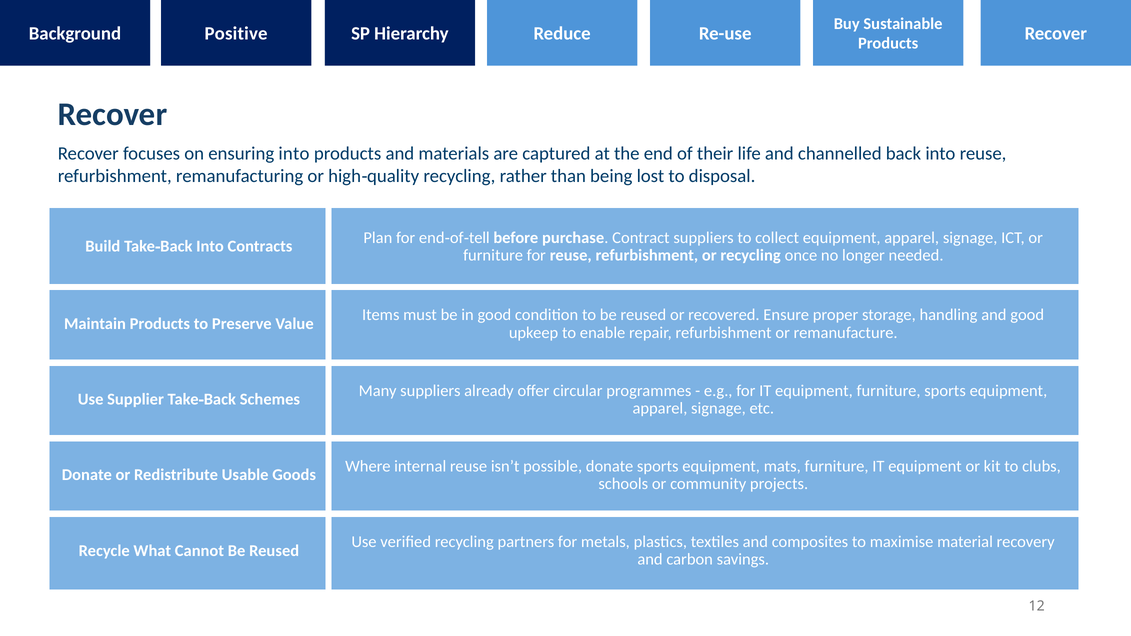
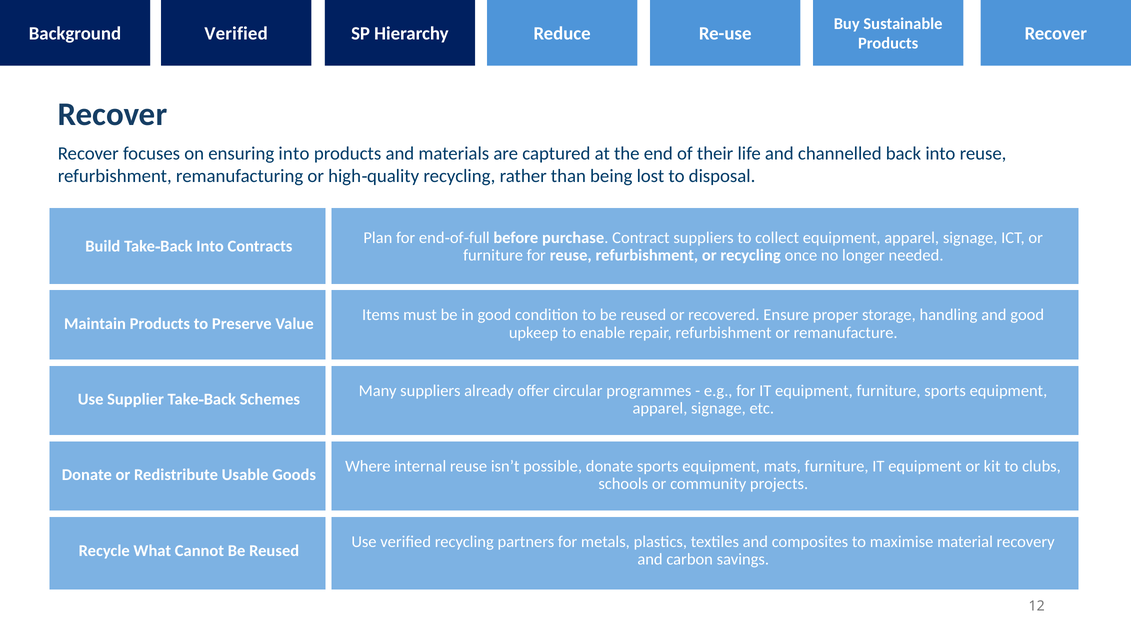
Background Positive: Positive -> Verified
tell: tell -> full
